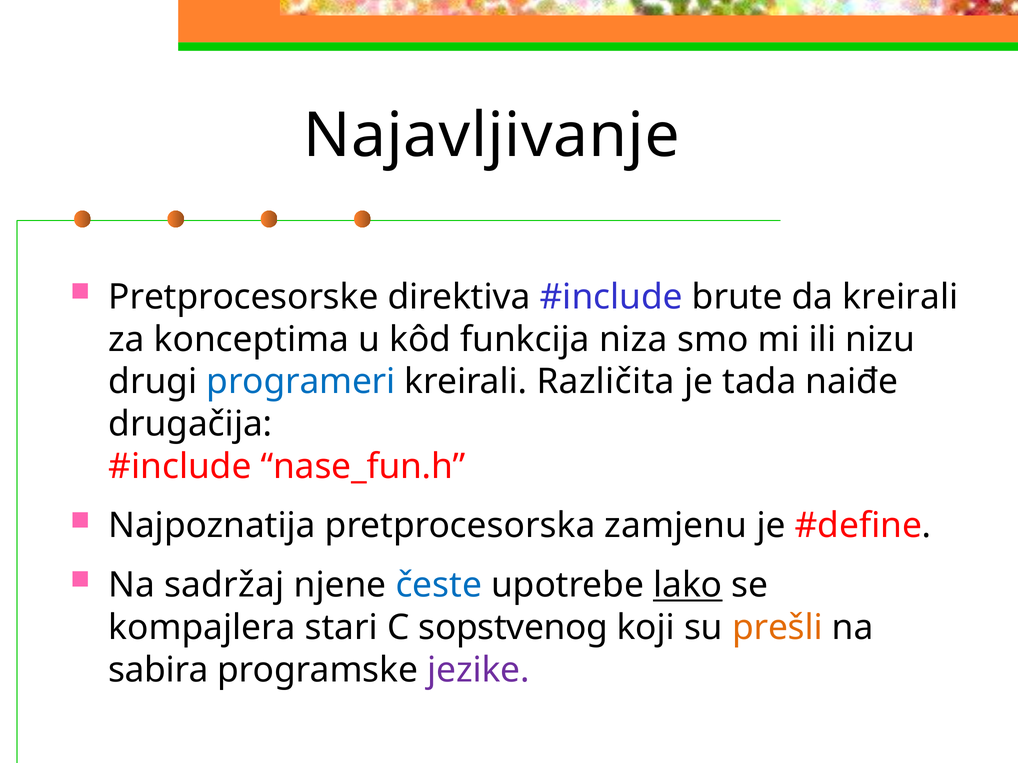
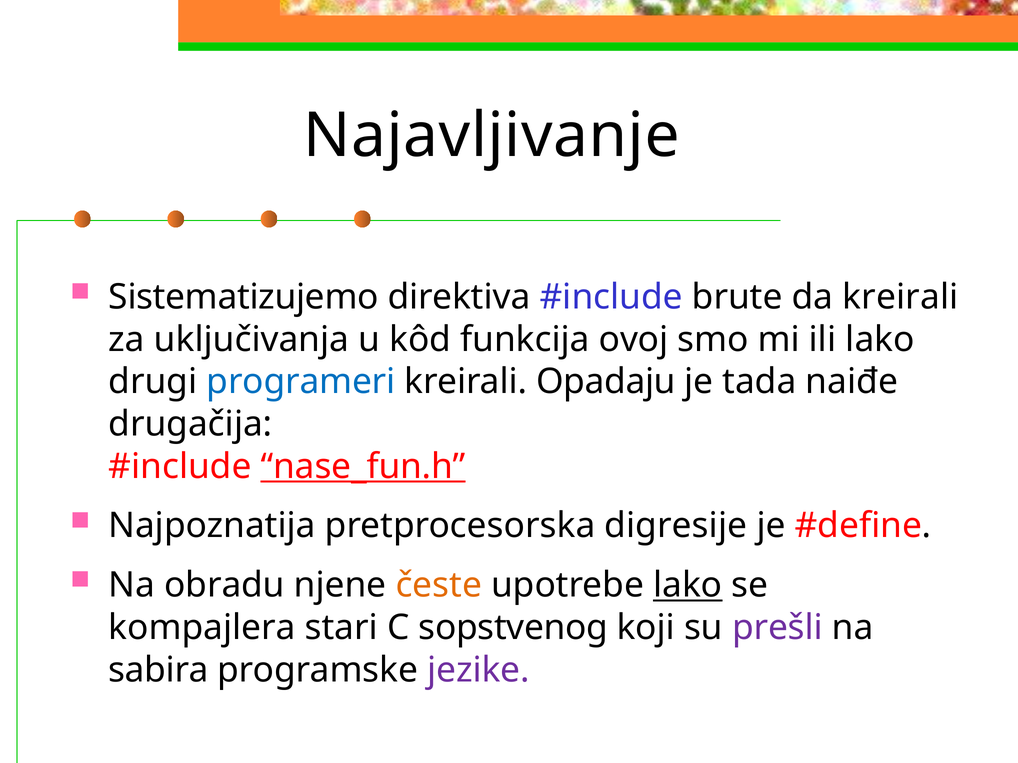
Pretprocesorske: Pretprocesorske -> Sistematizujemo
konceptima: konceptima -> uključivanja
niza: niza -> ovoj
ili nizu: nizu -> lako
Različita: Različita -> Opadaju
nase_fun.h underline: none -> present
zamjenu: zamjenu -> digresije
sadržaj: sadržaj -> obradu
česte colour: blue -> orange
prešli colour: orange -> purple
